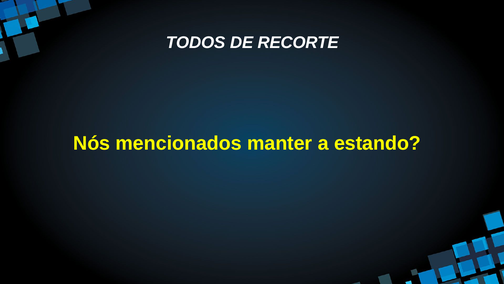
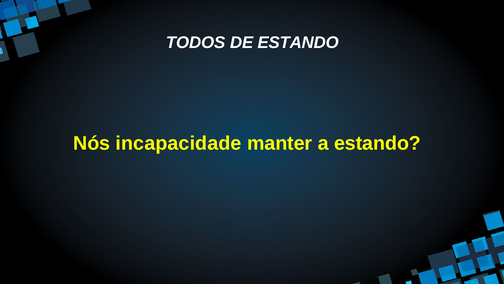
DE RECORTE: RECORTE -> ESTANDO
mencionados: mencionados -> incapacidade
